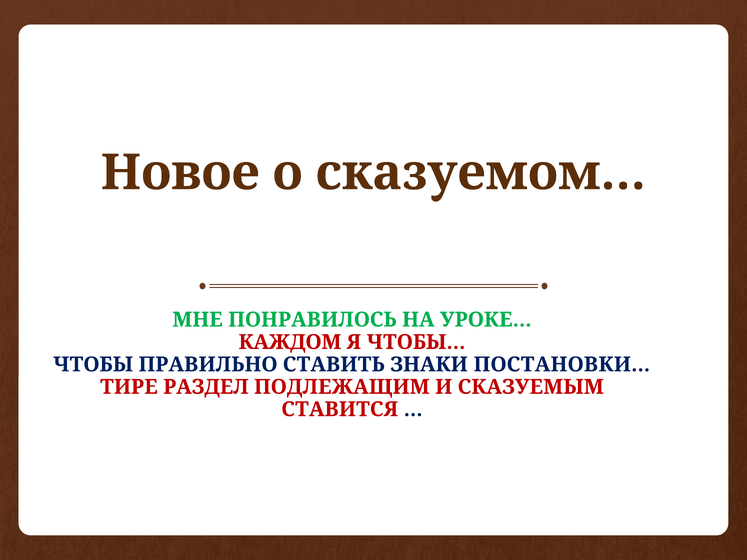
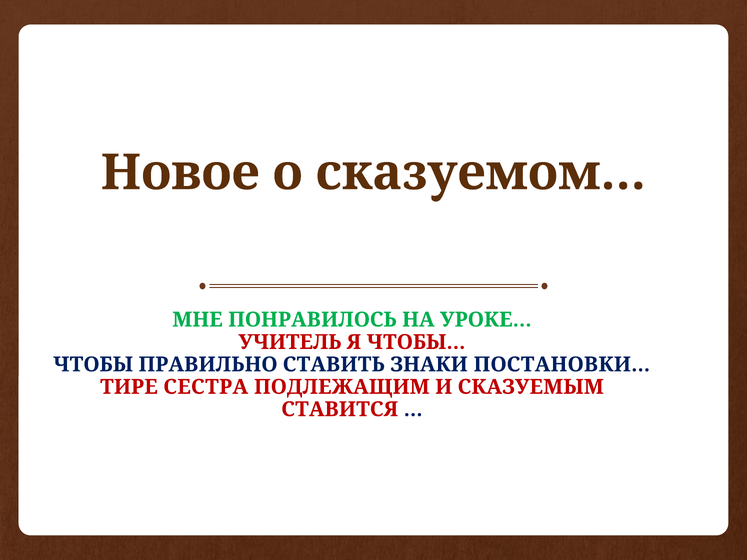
КАЖДОМ: КАЖДОМ -> УЧИТЕЛЬ
РАЗДЕЛ: РАЗДЕЛ -> СЕСТРА
